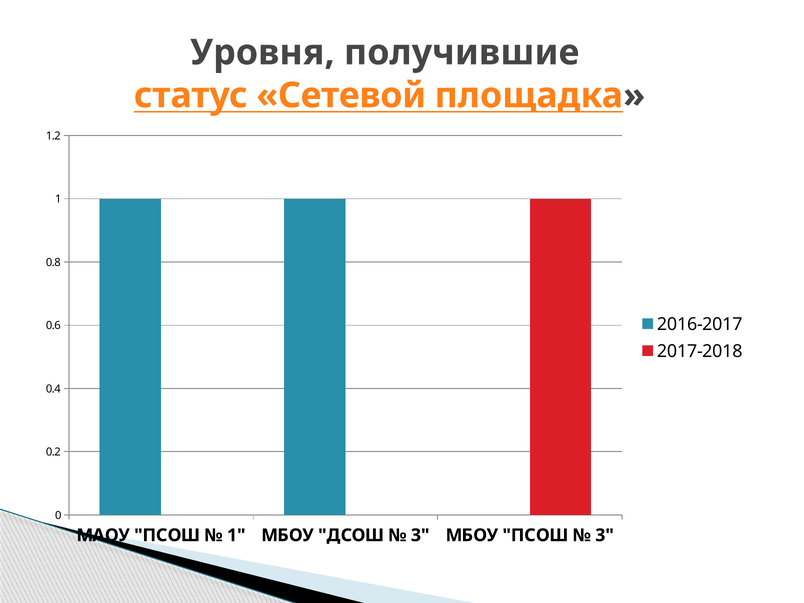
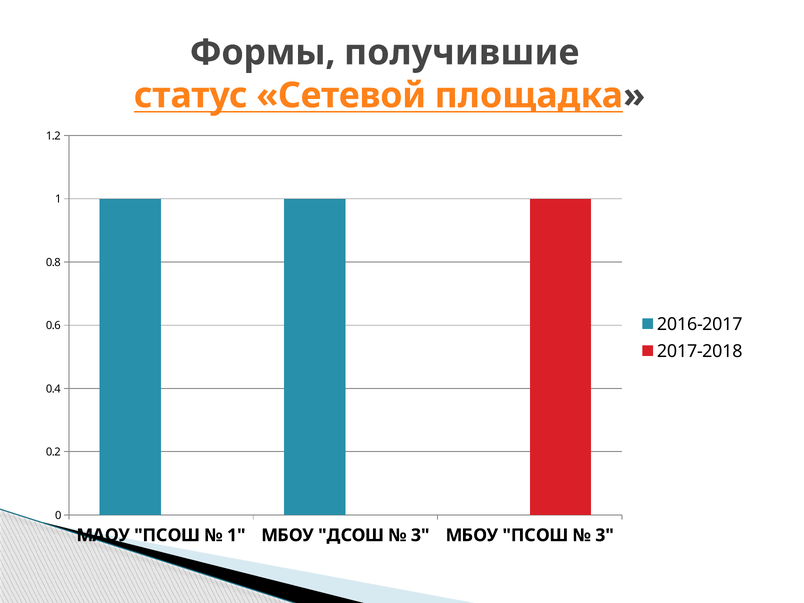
Уровня: Уровня -> Формы
